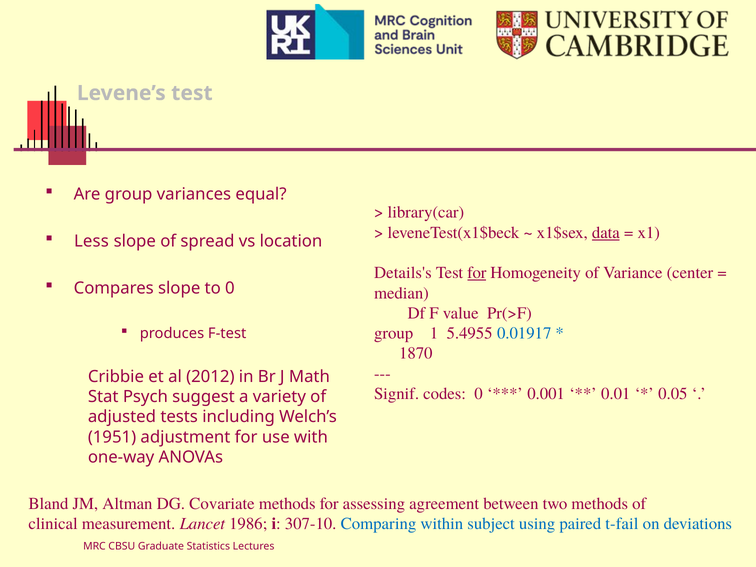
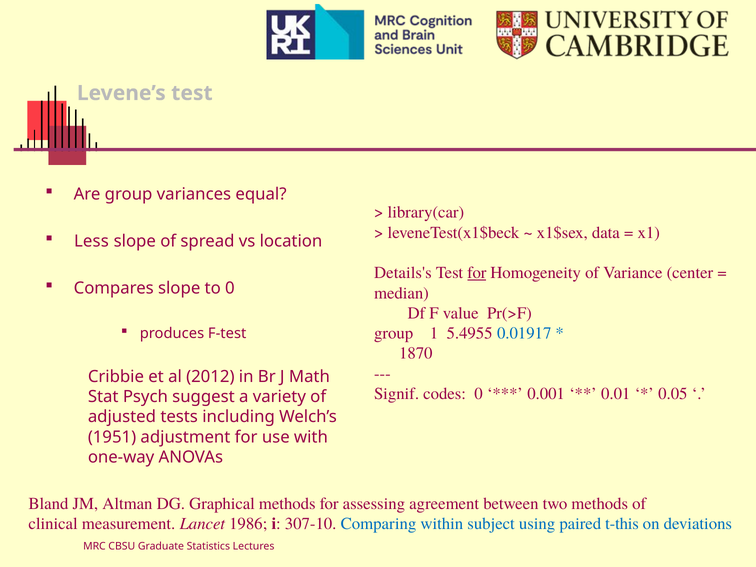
data underline: present -> none
Covariate: Covariate -> Graphical
t-fail: t-fail -> t-this
